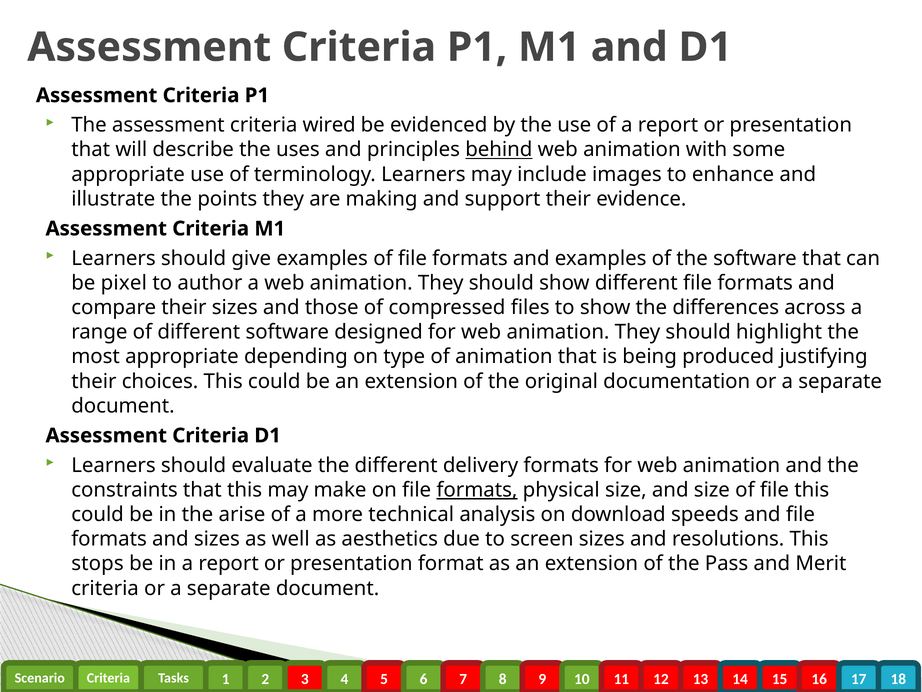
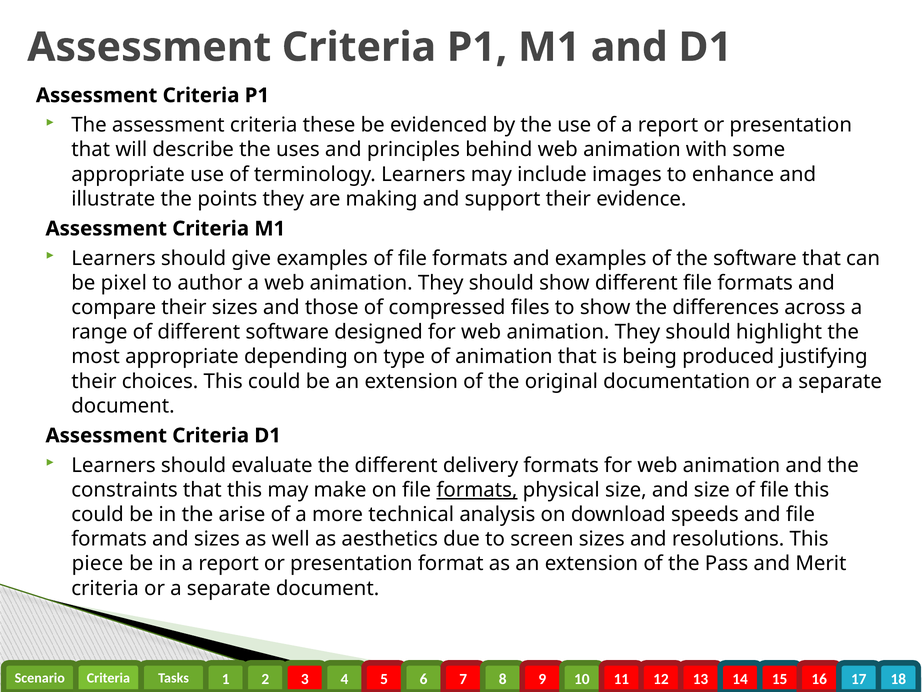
wired: wired -> these
behind underline: present -> none
stops: stops -> piece
